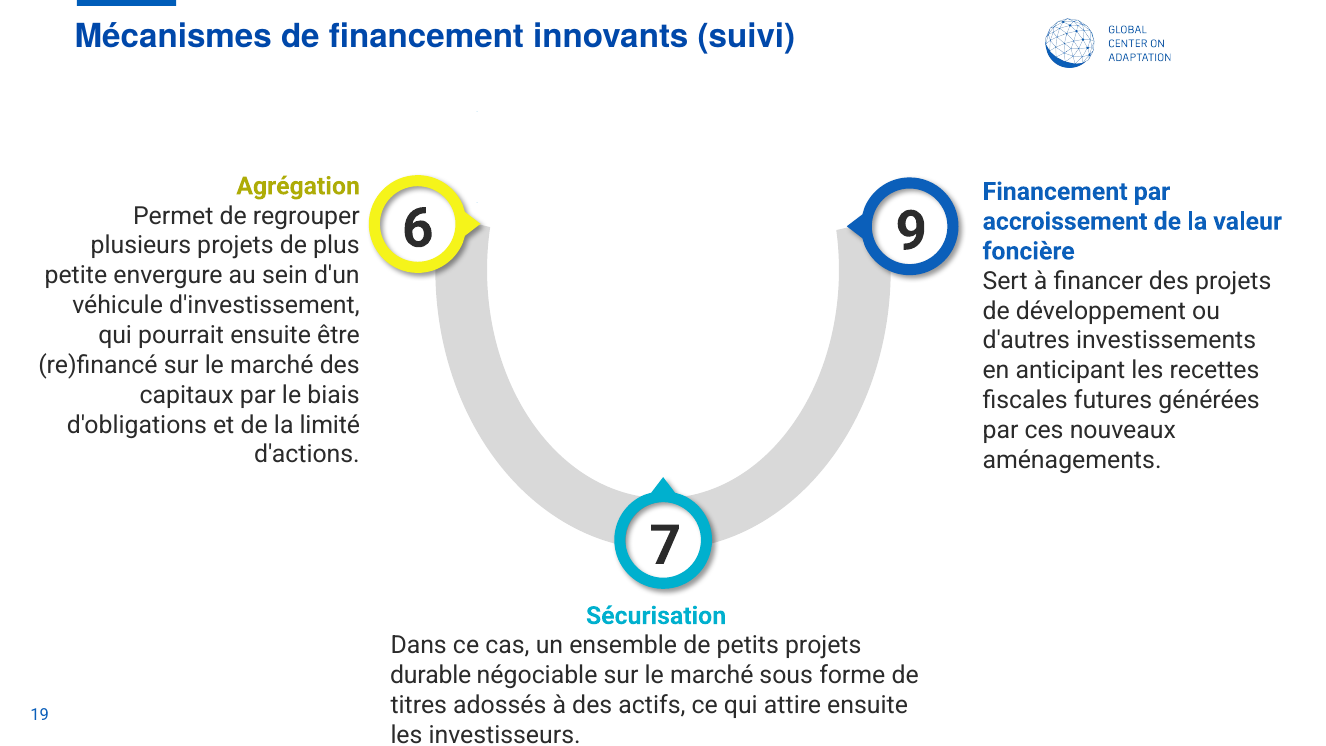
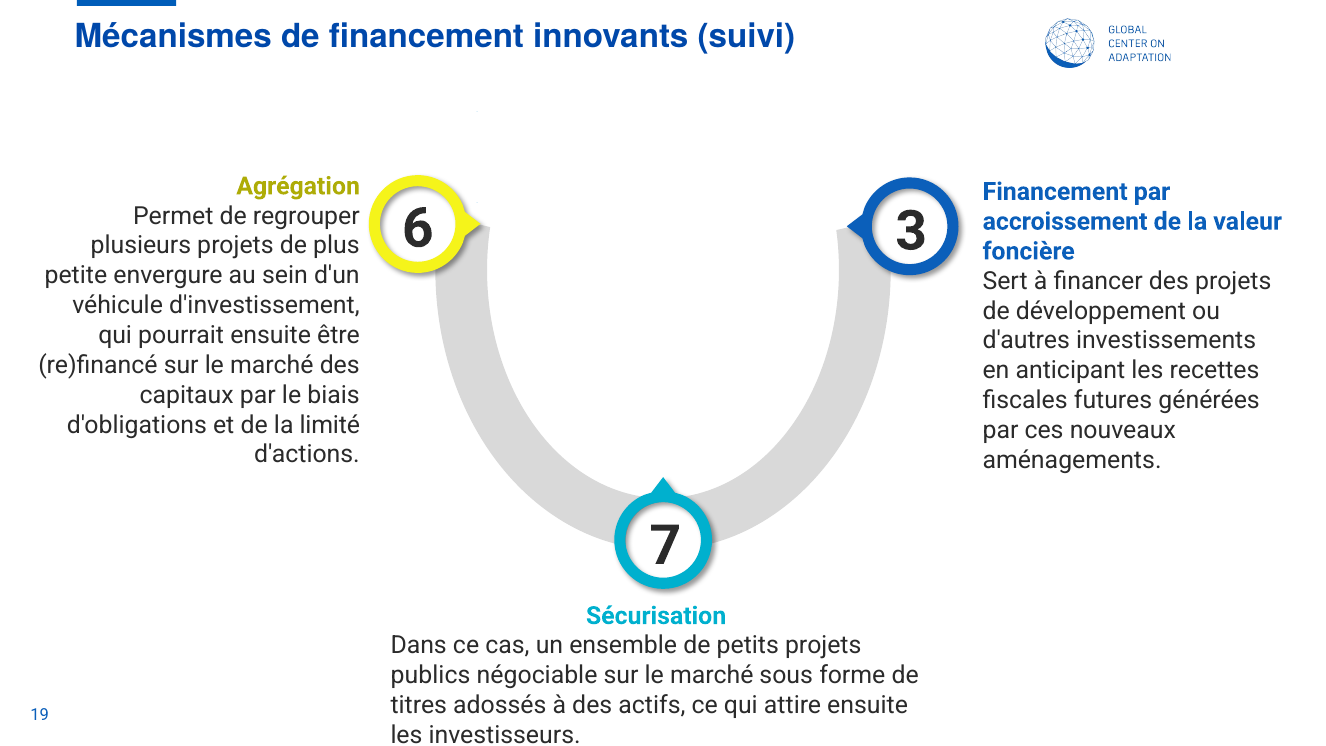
9: 9 -> 3
durable: durable -> publics
